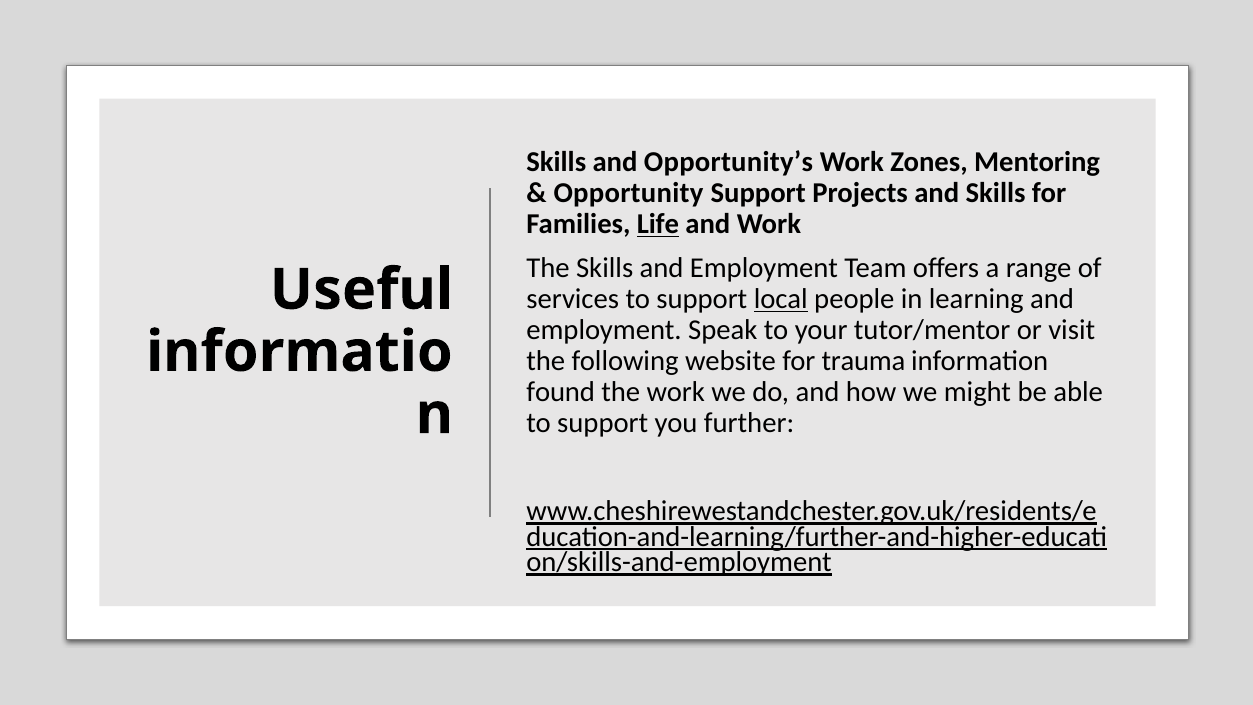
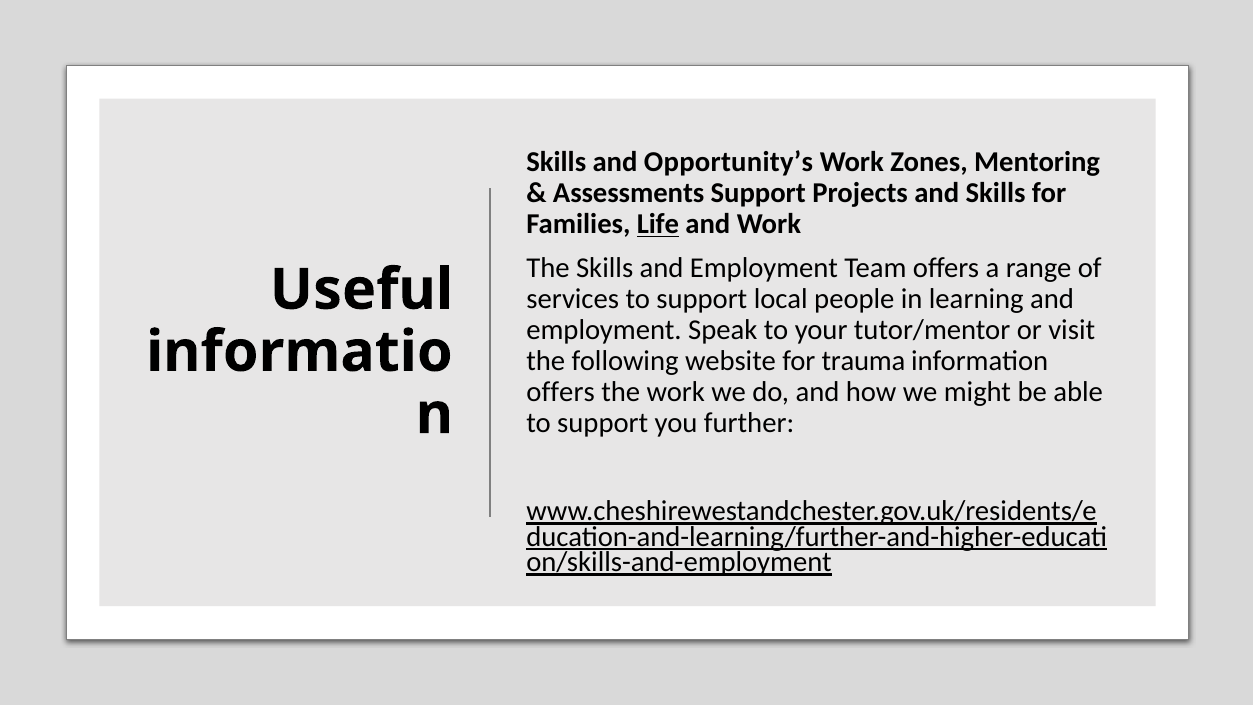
Opportunity: Opportunity -> Assessments
local underline: present -> none
found at (561, 392): found -> offers
